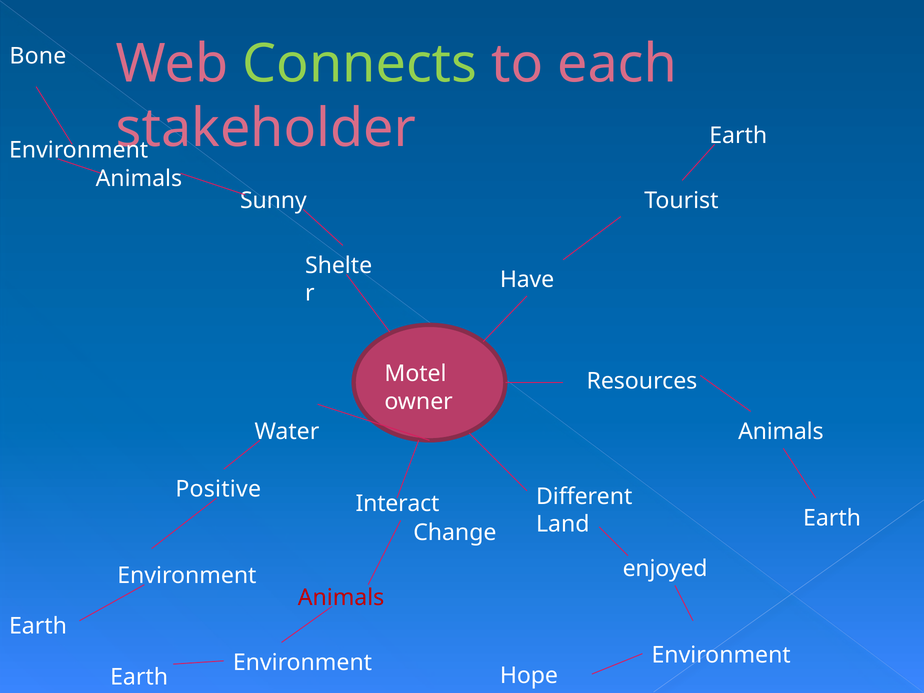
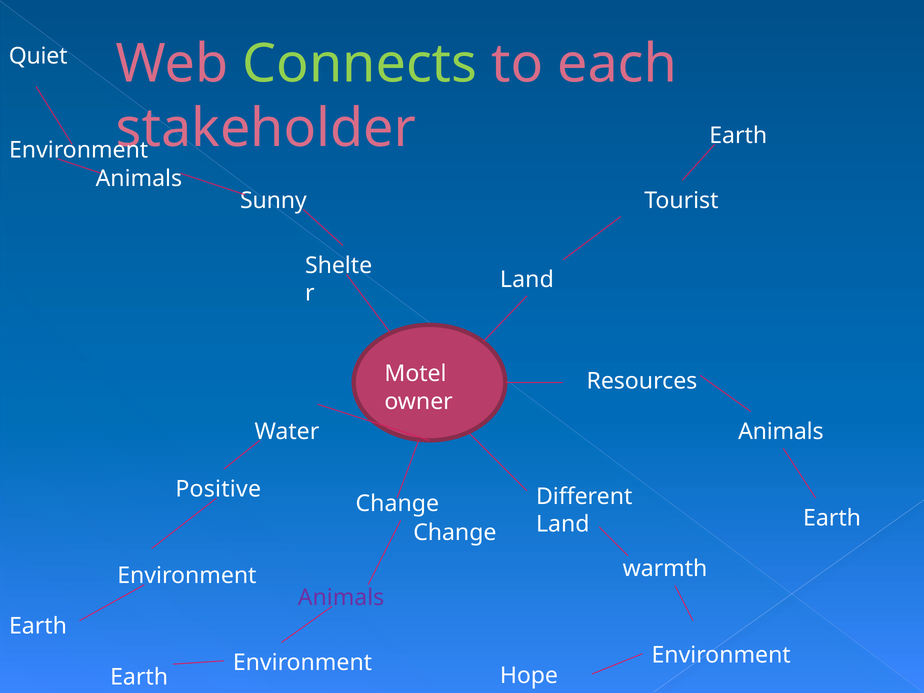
Bone: Bone -> Quiet
Have at (527, 280): Have -> Land
Interact at (398, 504): Interact -> Change
enjoyed: enjoyed -> warmth
Animals at (341, 597) colour: red -> purple
